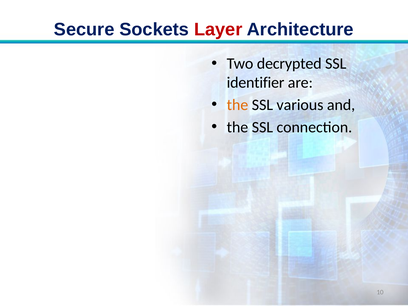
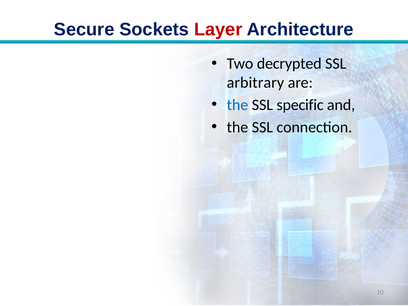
identifier: identifier -> arbitrary
the at (237, 105) colour: orange -> blue
various: various -> specific
